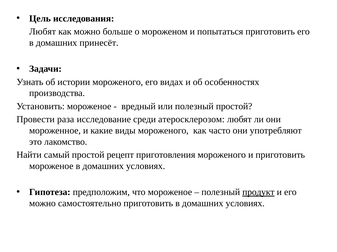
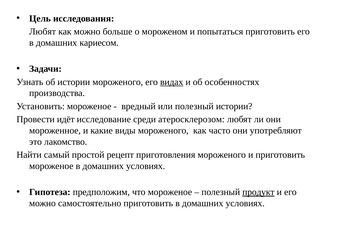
принесёт: принесёт -> кариесом
видах underline: none -> present
полезный простой: простой -> истории
раза: раза -> идёт
